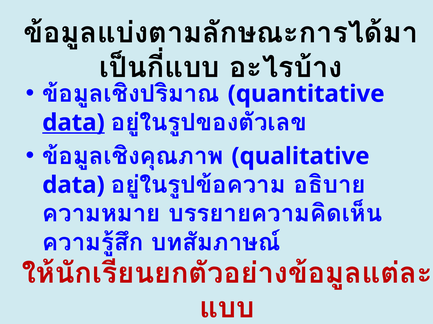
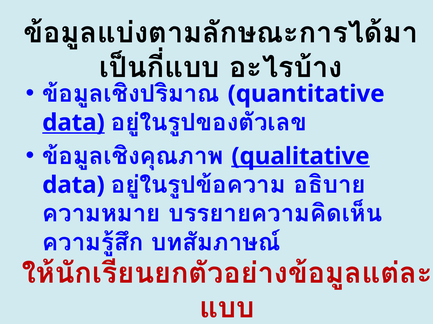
qualitative underline: none -> present
